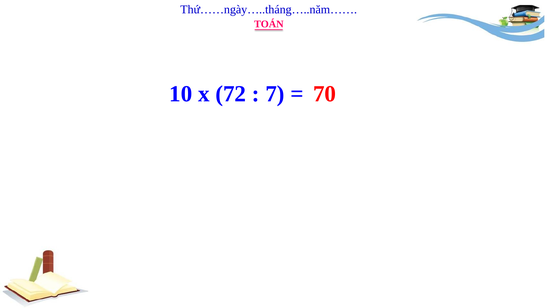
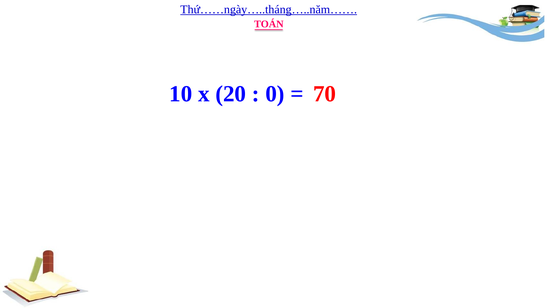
Thứ……ngày…..tháng…..năm…… underline: none -> present
72: 72 -> 20
7: 7 -> 0
